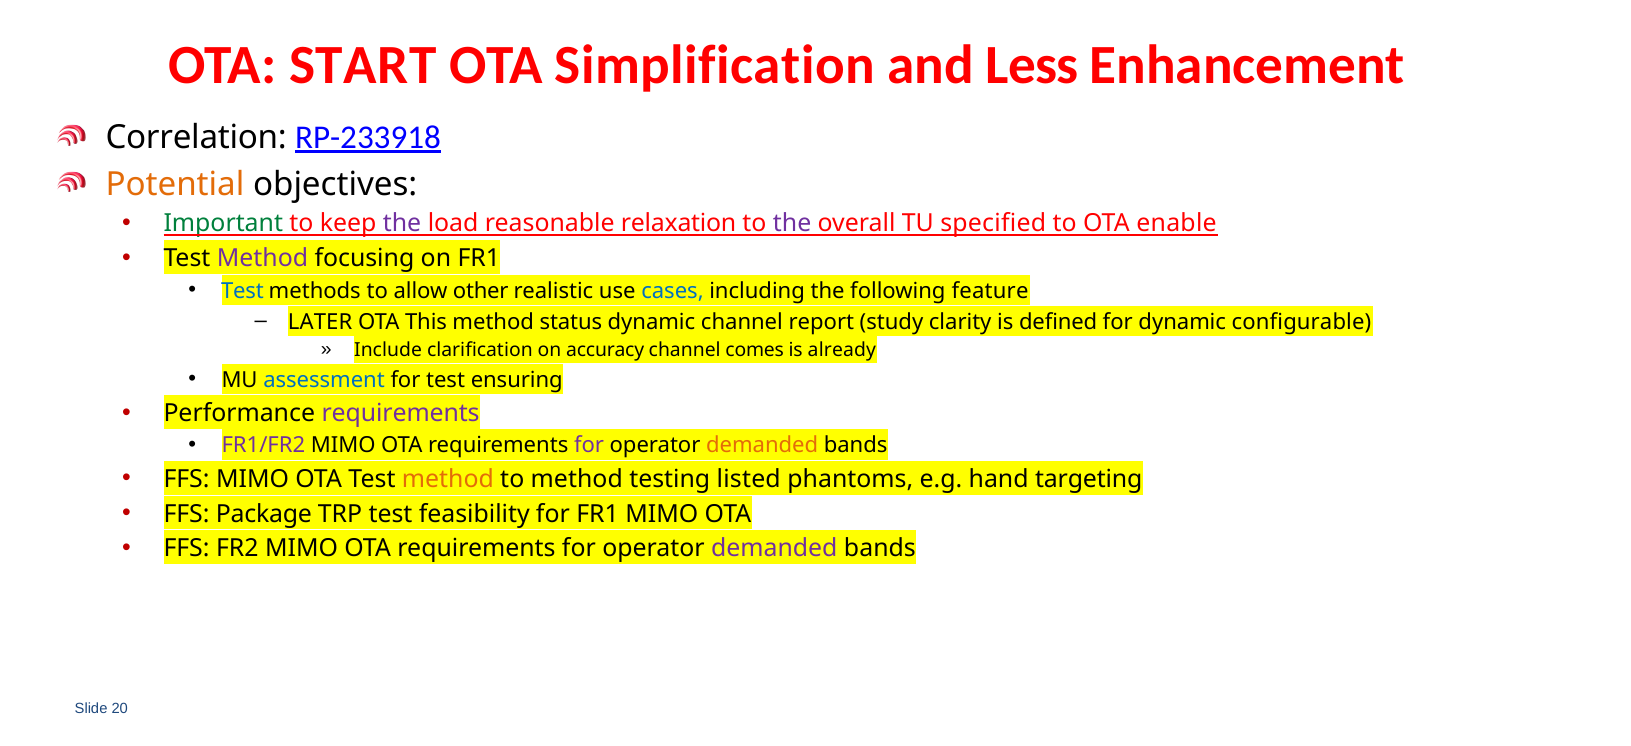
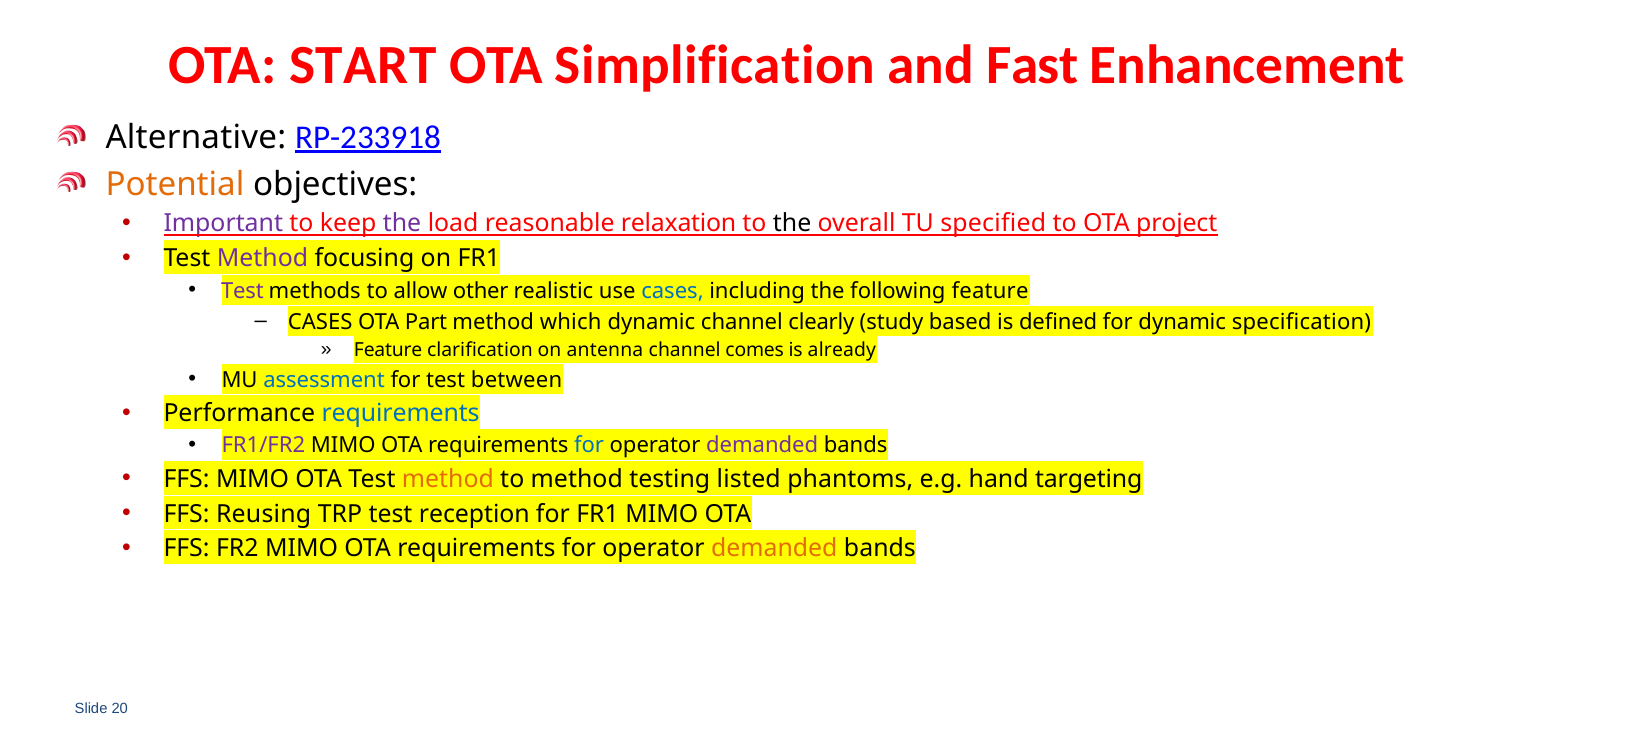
Less: Less -> Fast
Correlation: Correlation -> Alternative
Important colour: green -> purple
the at (792, 224) colour: purple -> black
enable: enable -> project
Test at (242, 291) colour: blue -> purple
LATER at (320, 322): LATER -> CASES
This: This -> Part
status: status -> which
report: report -> clearly
clarity: clarity -> based
configurable: configurable -> specification
Include at (388, 350): Include -> Feature
accuracy: accuracy -> antenna
ensuring: ensuring -> between
requirements at (401, 413) colour: purple -> blue
for at (589, 446) colour: purple -> blue
demanded at (762, 446) colour: orange -> purple
Package: Package -> Reusing
feasibility: feasibility -> reception
demanded at (774, 549) colour: purple -> orange
